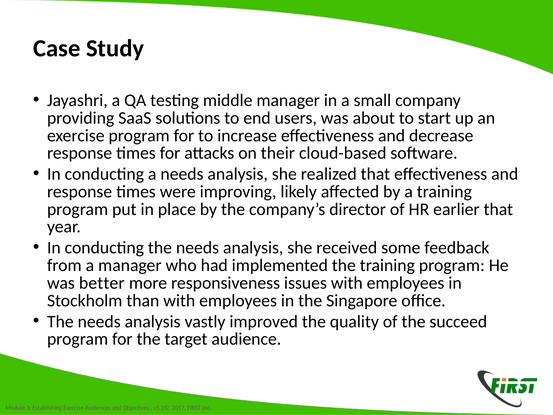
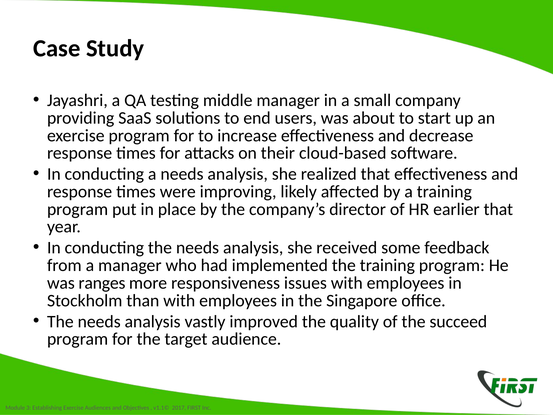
better: better -> ranges
